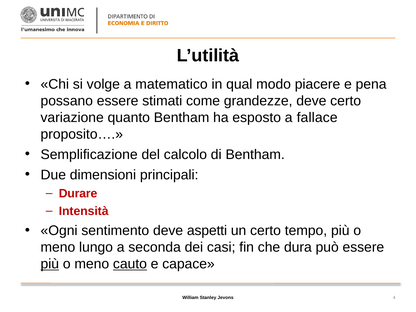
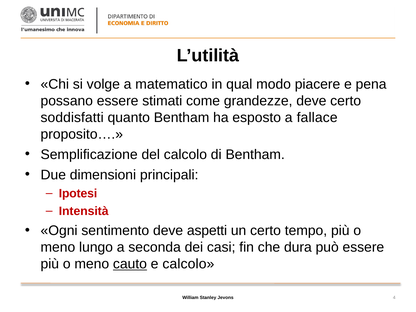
variazione: variazione -> soddisfatti
Durare: Durare -> Ipotesi
più at (50, 264) underline: present -> none
e capace: capace -> calcolo
